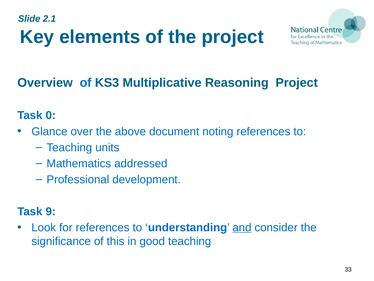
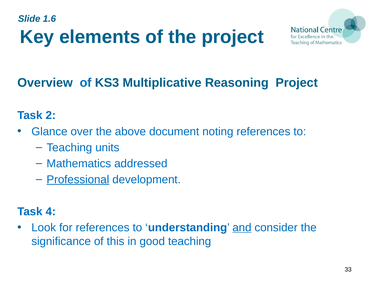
2.1: 2.1 -> 1.6
0: 0 -> 2
Professional underline: none -> present
9: 9 -> 4
